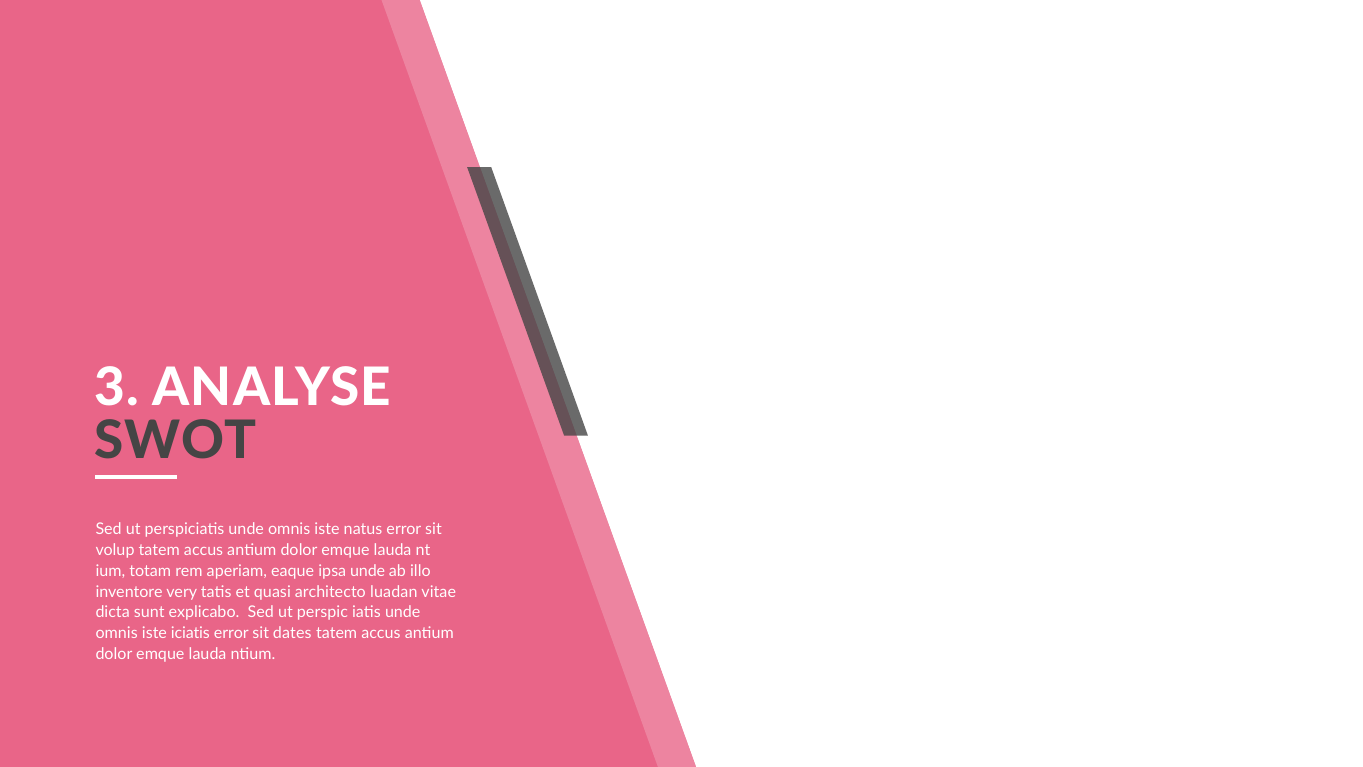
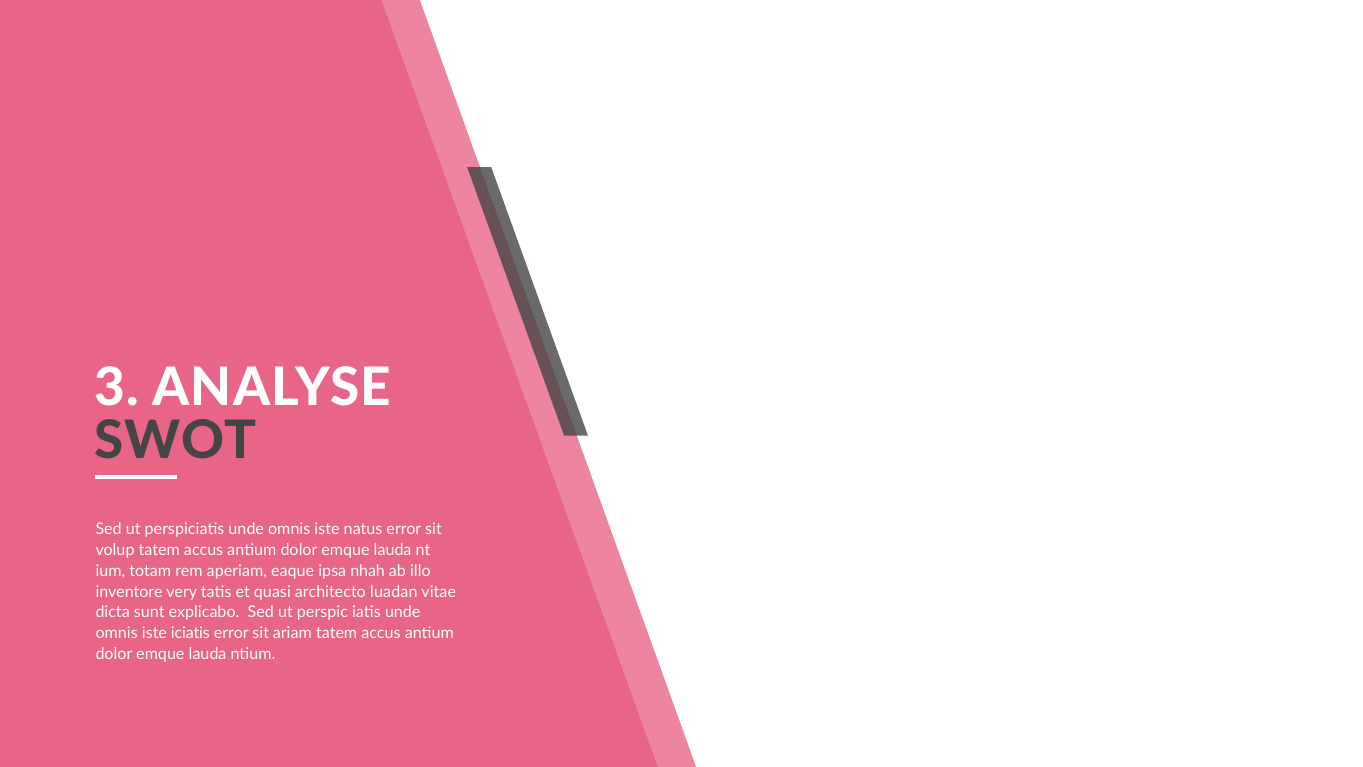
ipsa unde: unde -> nhah
dates: dates -> ariam
